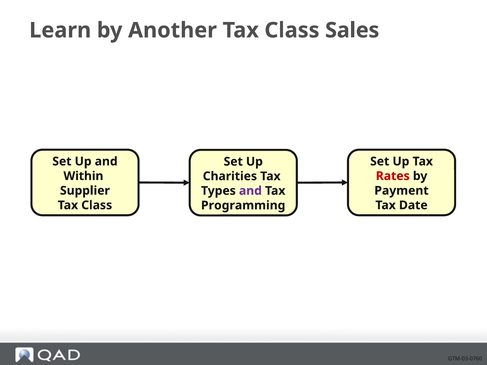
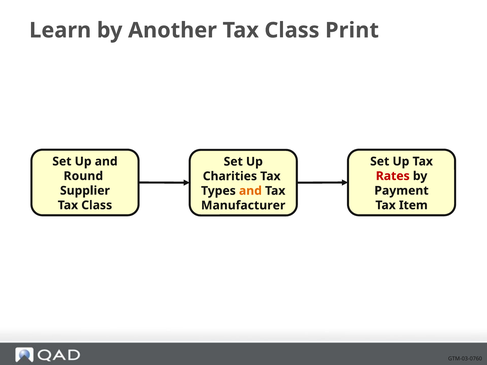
Sales: Sales -> Print
Within: Within -> Round
and at (250, 191) colour: purple -> orange
Date: Date -> Item
Programming: Programming -> Manufacturer
